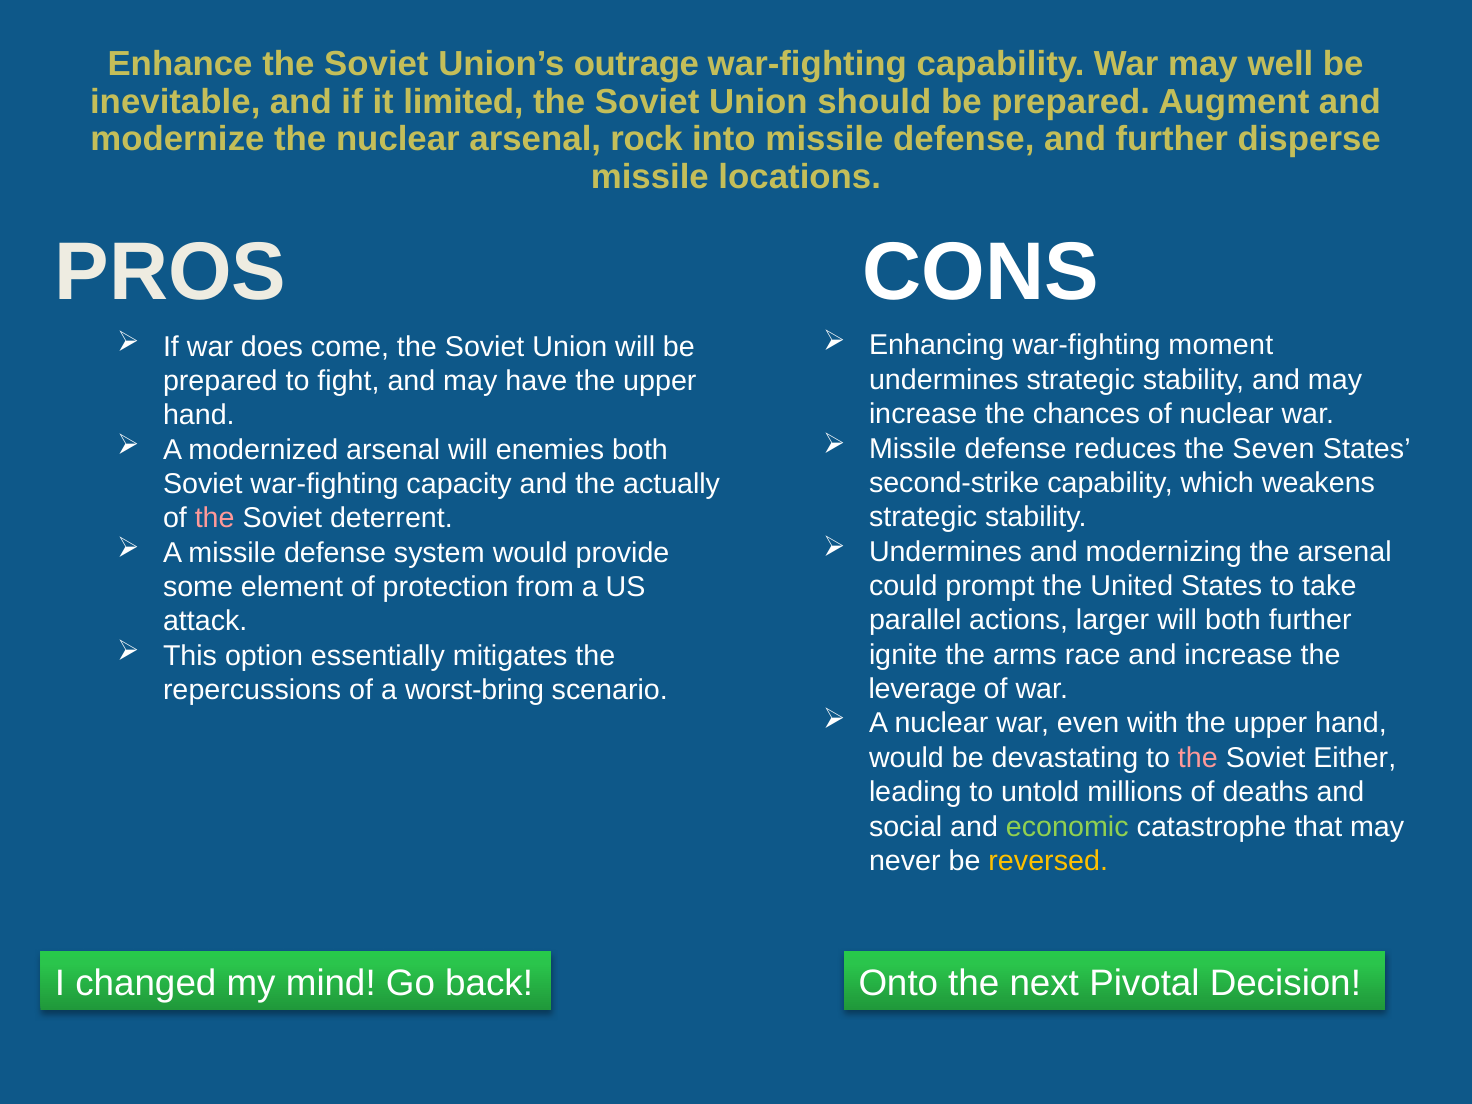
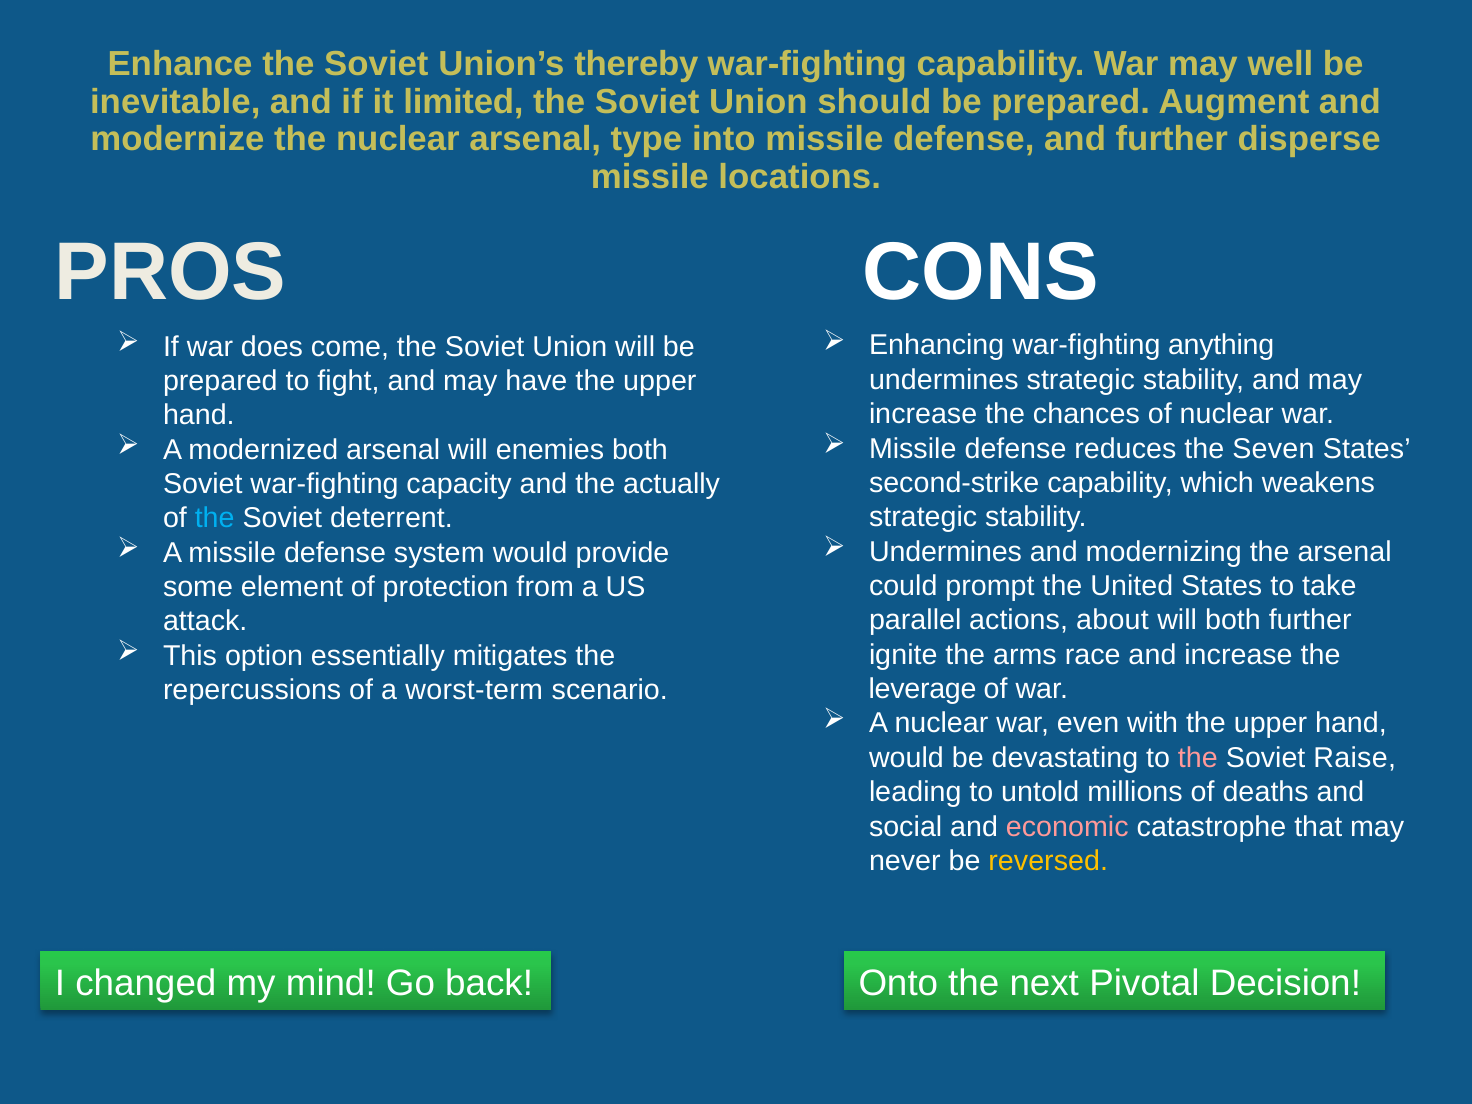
outrage: outrage -> thereby
rock: rock -> type
moment: moment -> anything
the at (215, 518) colour: pink -> light blue
larger: larger -> about
worst-bring: worst-bring -> worst-term
Either: Either -> Raise
economic colour: light green -> pink
